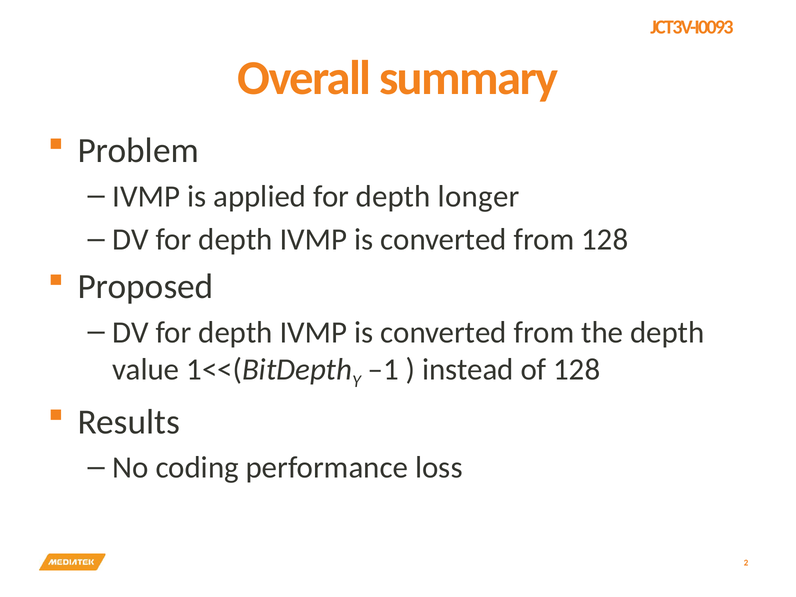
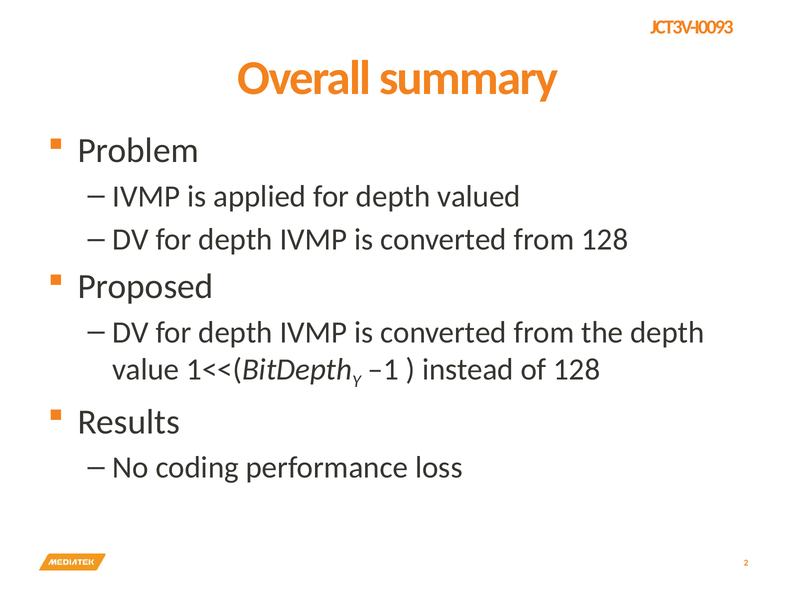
longer: longer -> valued
